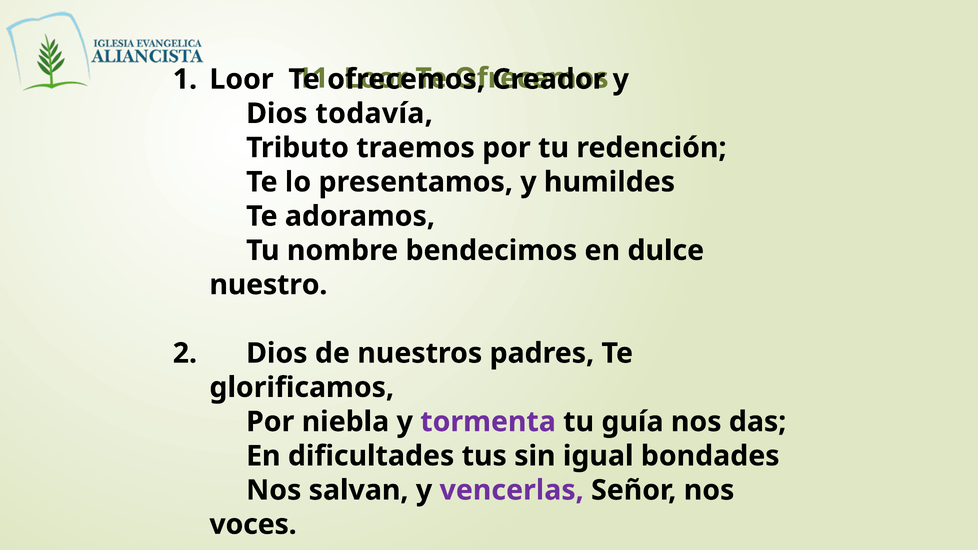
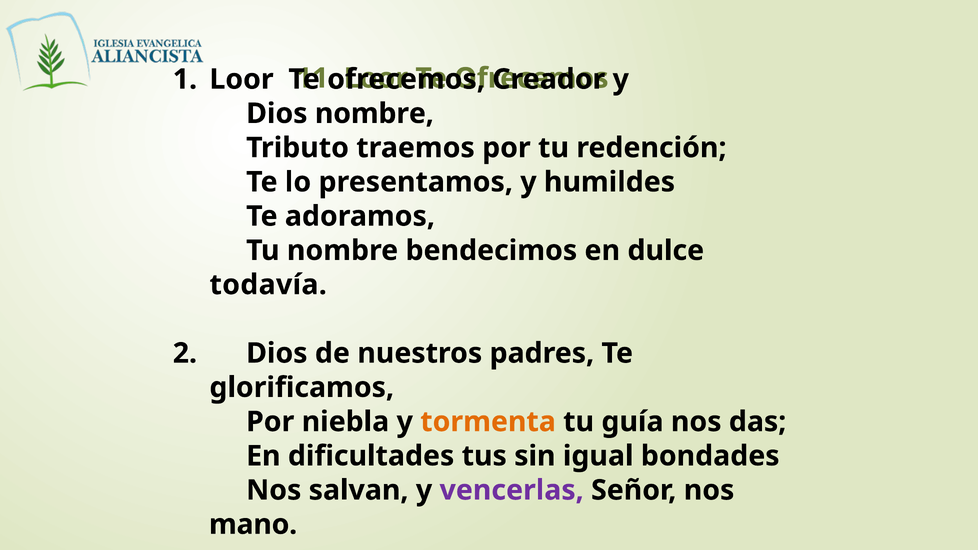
Dios todavía: todavía -> nombre
nuestro: nuestro -> todavía
tormenta colour: purple -> orange
voces: voces -> mano
